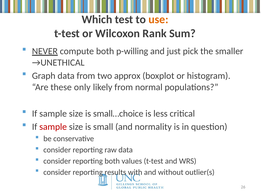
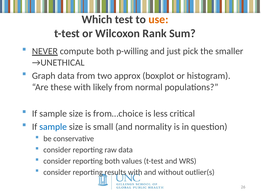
these only: only -> with
small…choice: small…choice -> from…choice
sample at (53, 127) colour: red -> blue
